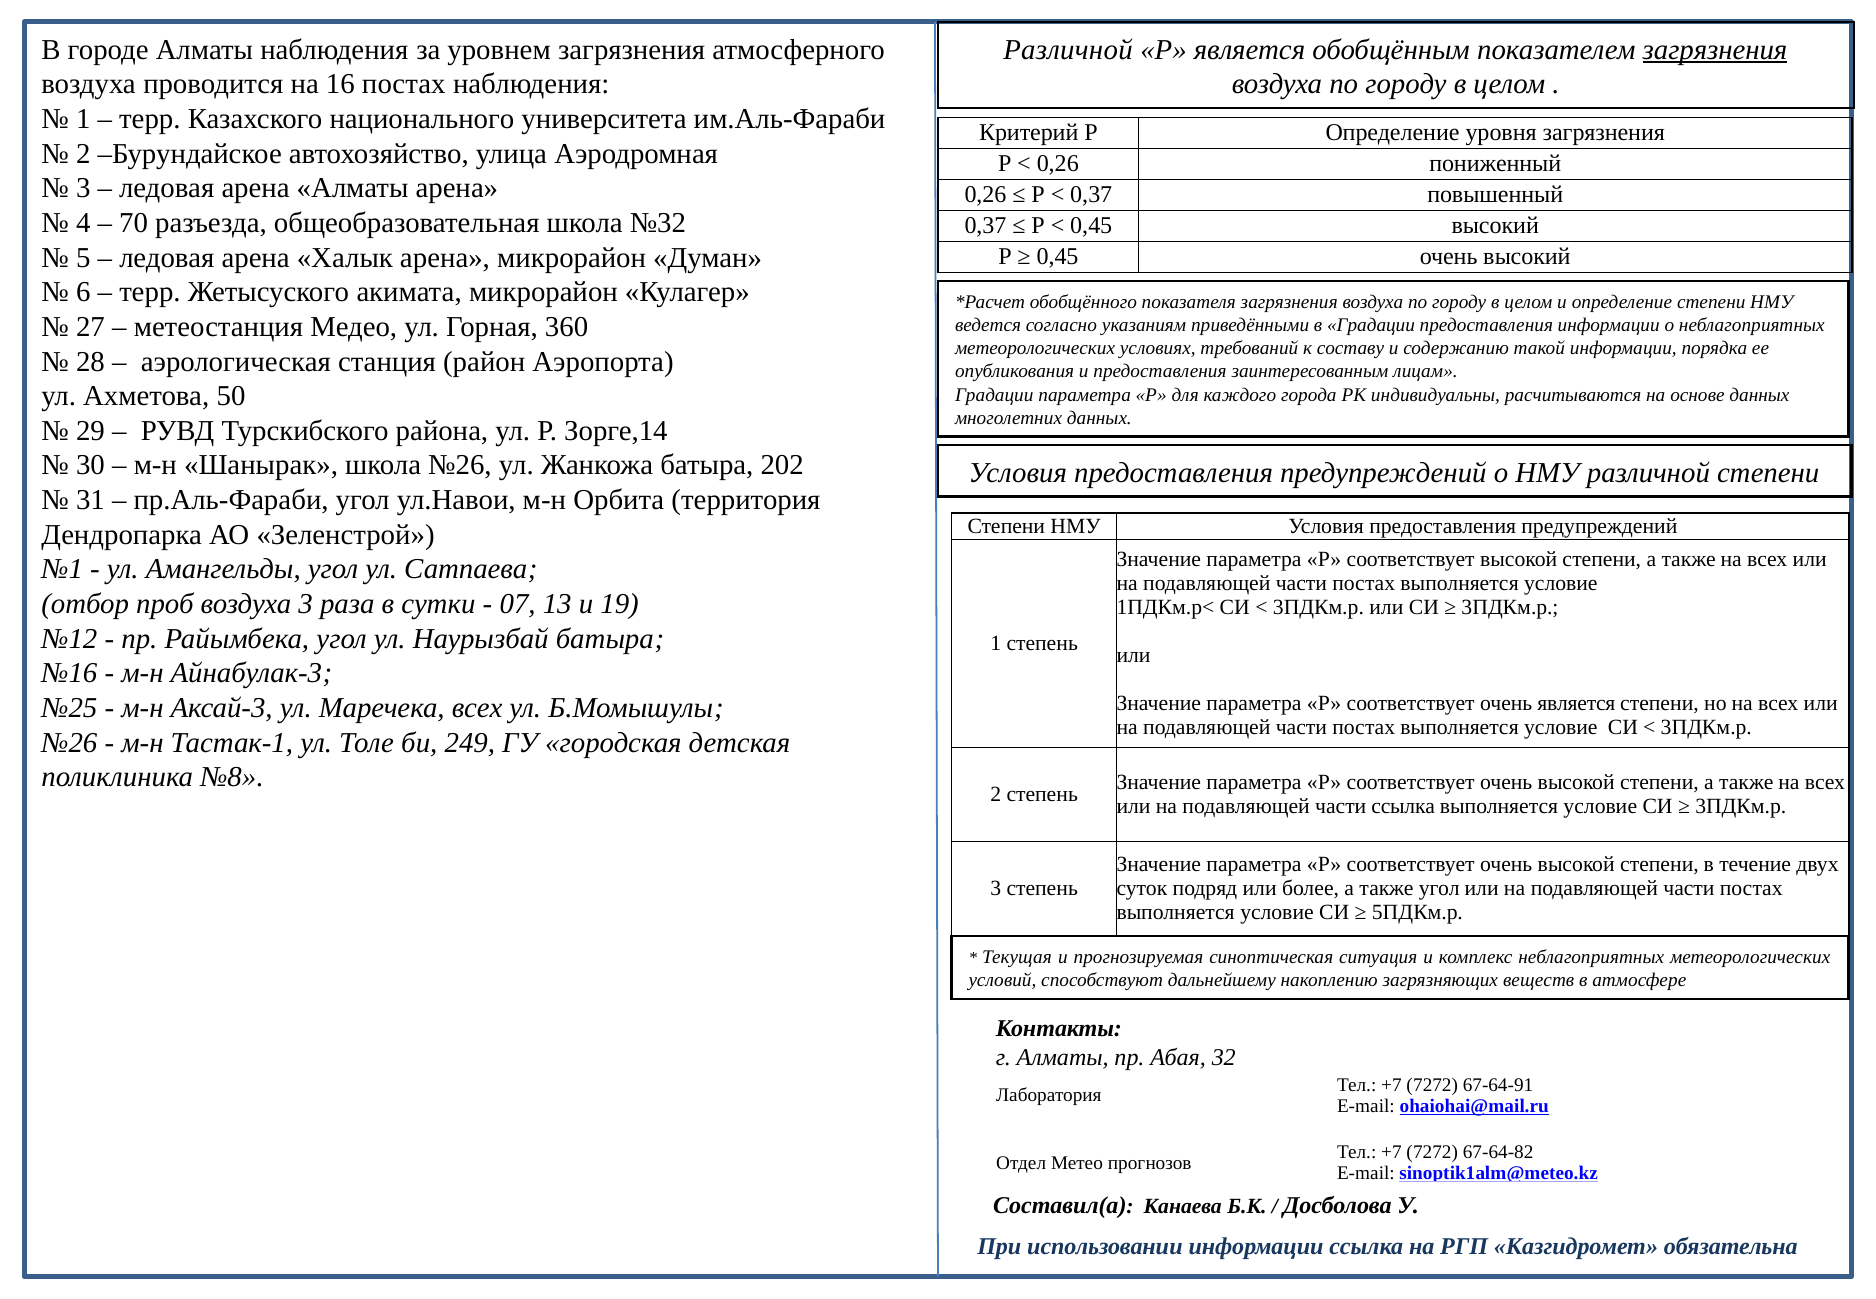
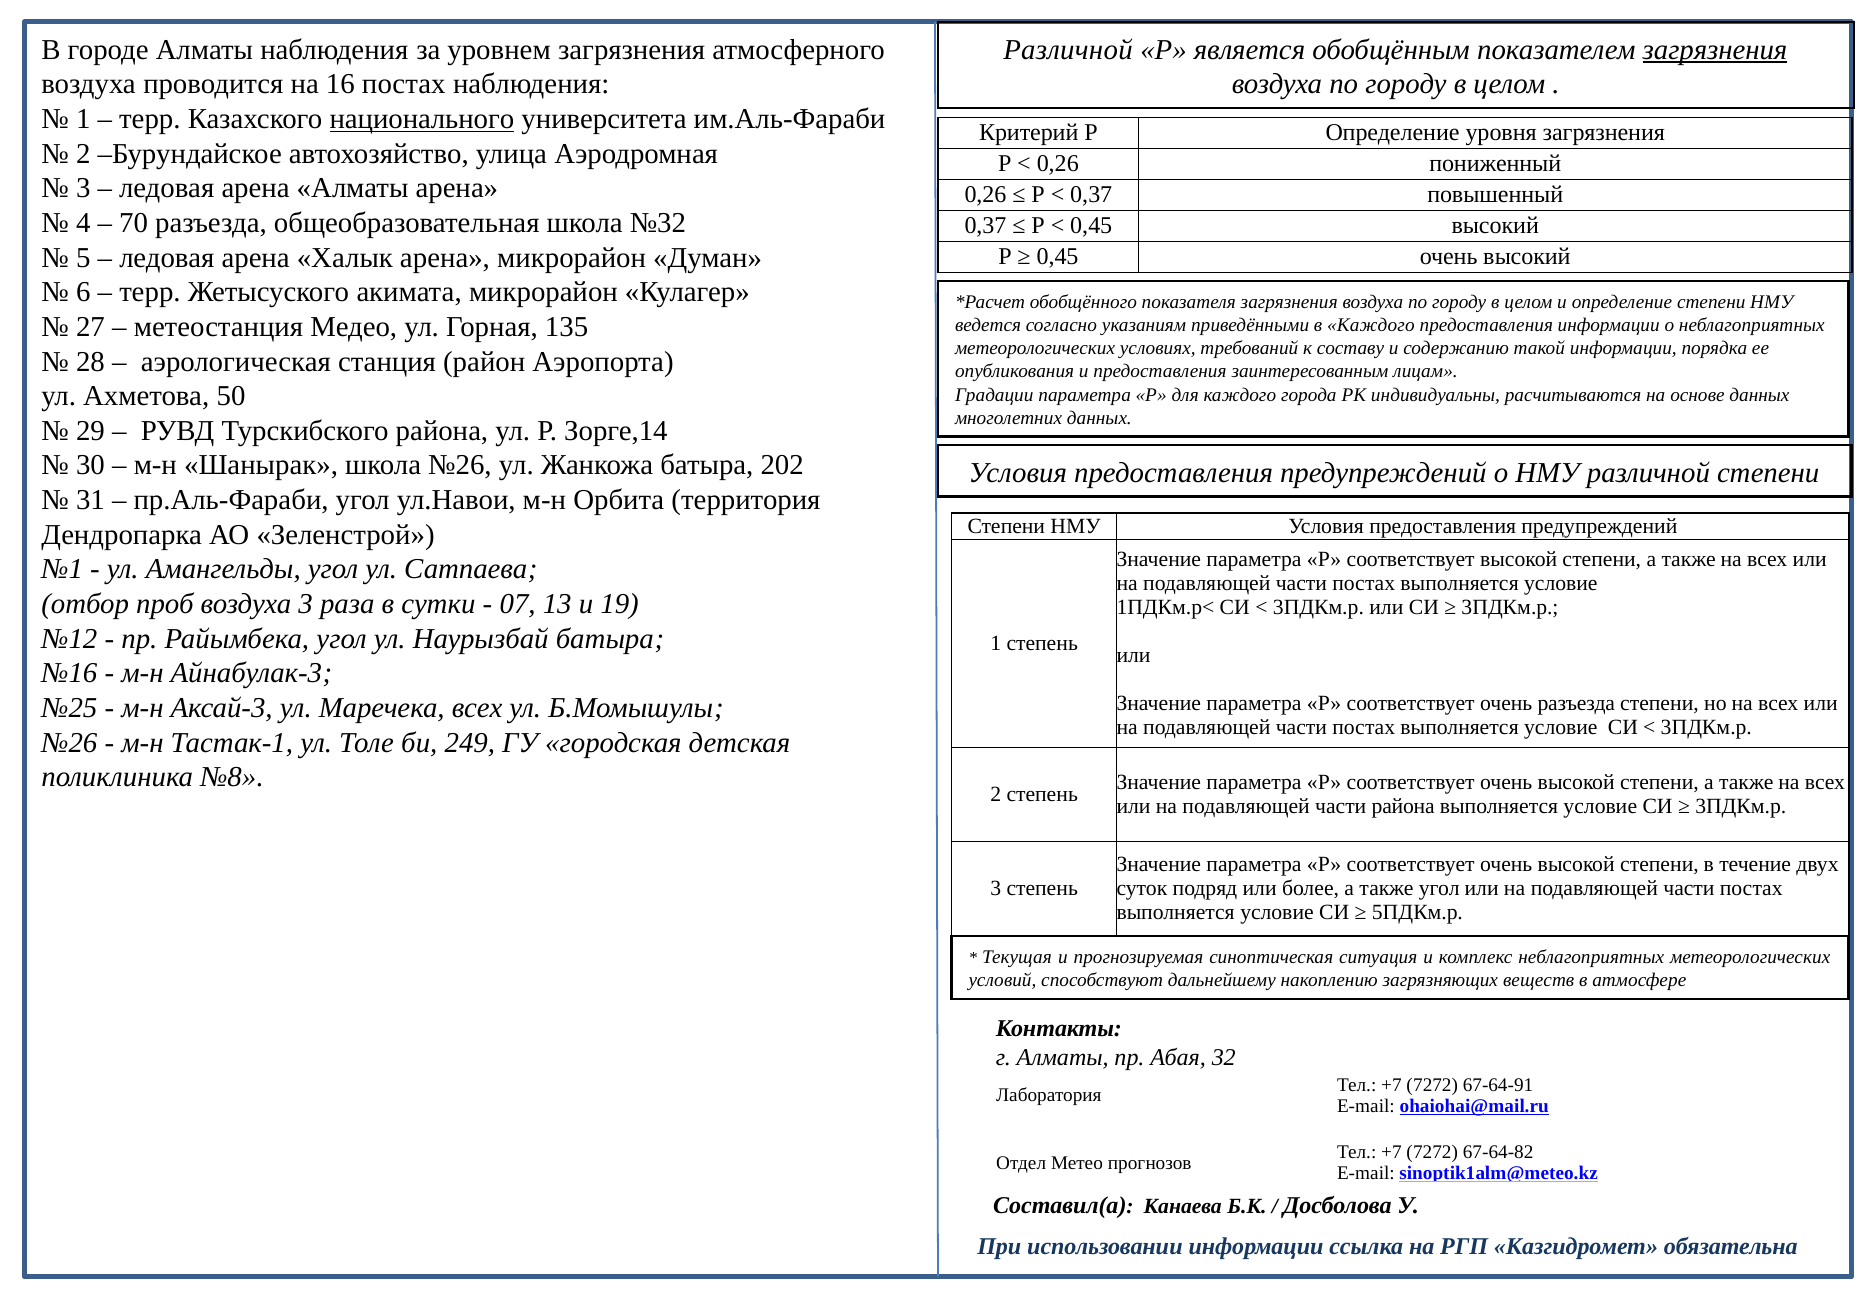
национального underline: none -> present
360: 360 -> 135
в Градации: Градации -> Каждого
очень является: является -> разъезда
части ссылка: ссылка -> района
